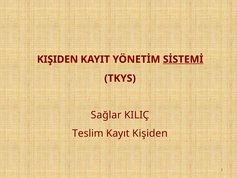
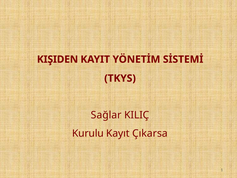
SİSTEMİ underline: present -> none
Teslim: Teslim -> Kurulu
Kayıt Kişiden: Kişiden -> Çıkarsa
